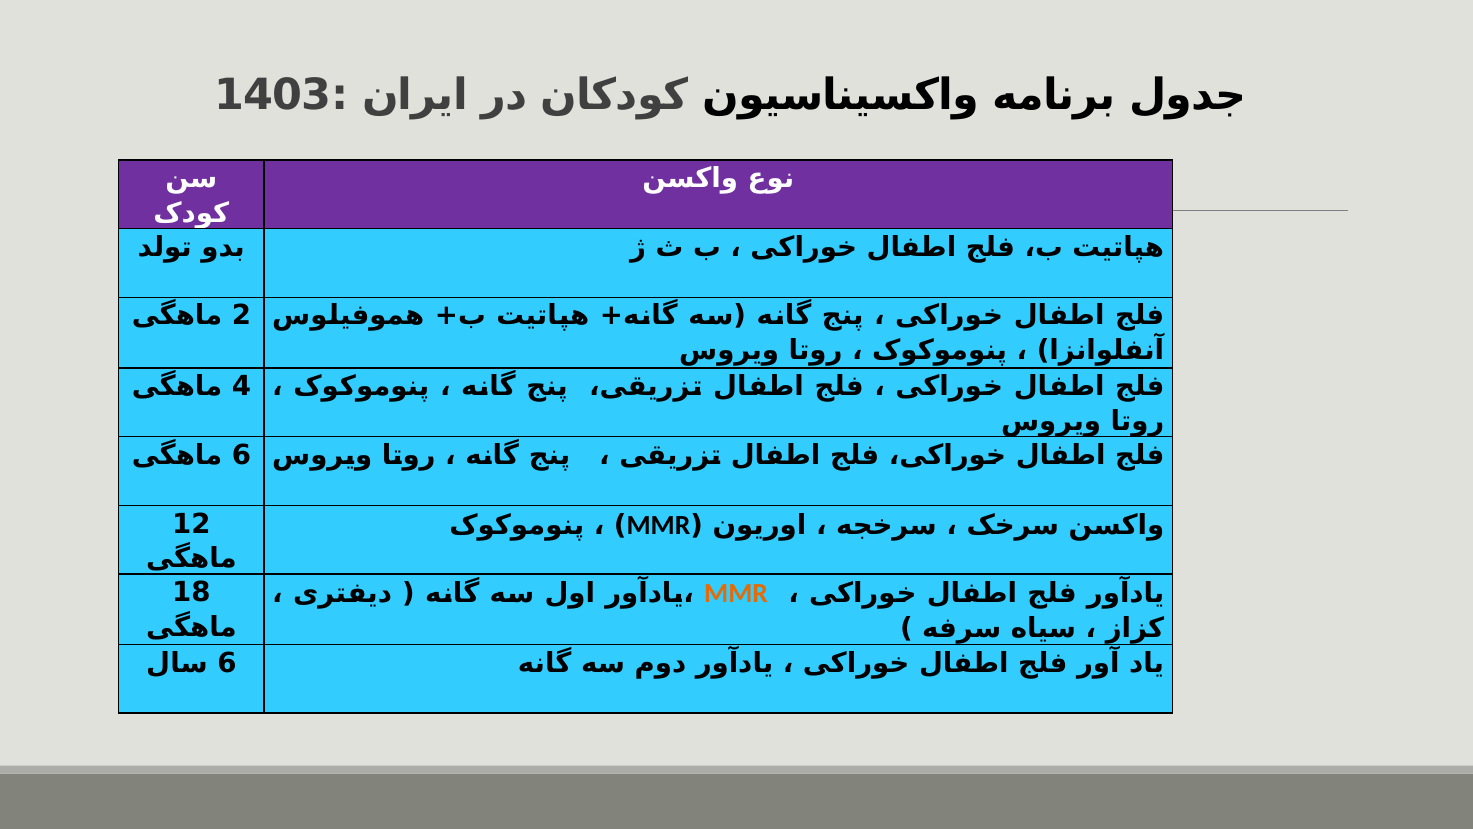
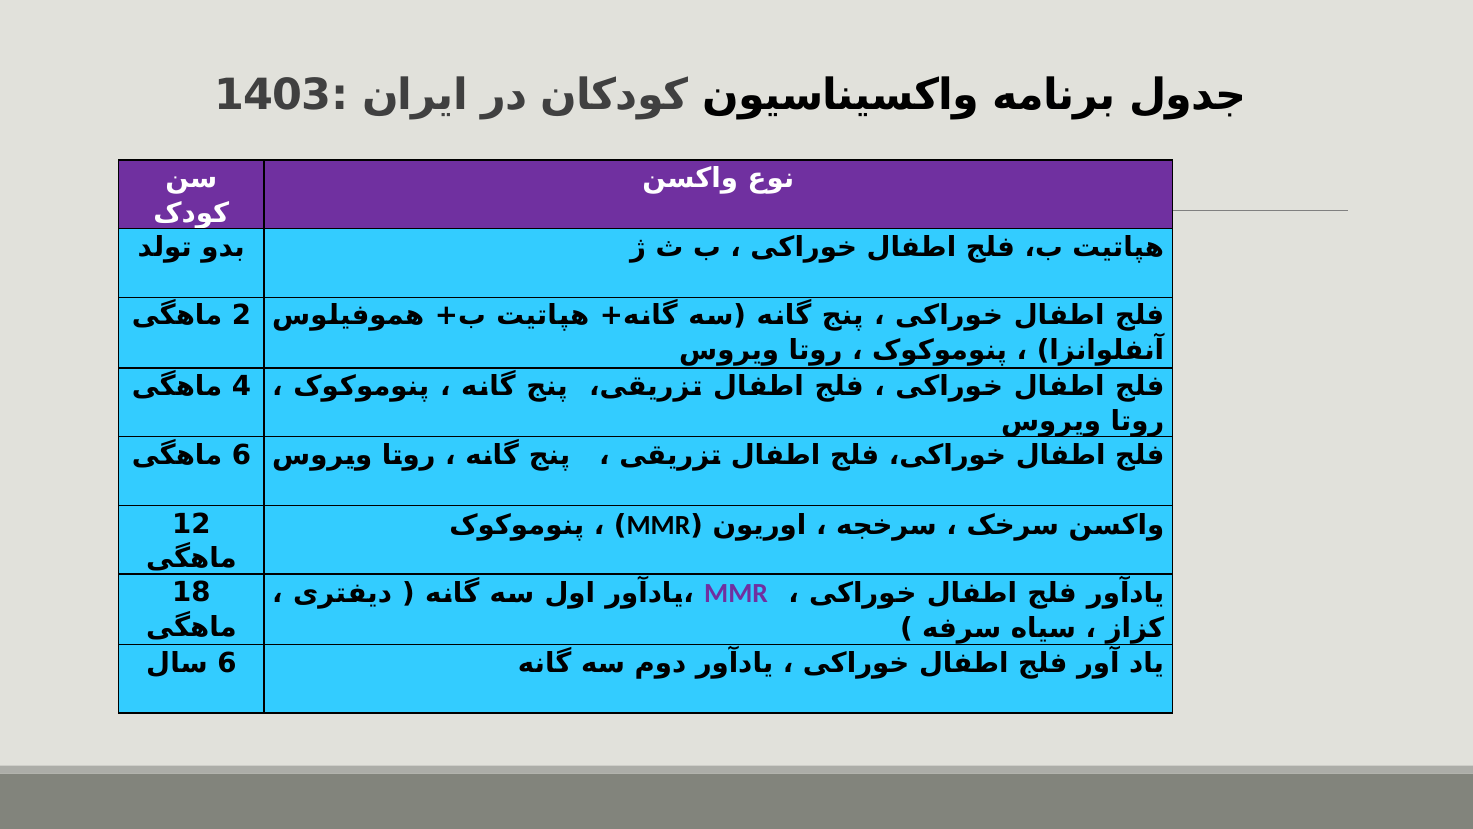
MMR at (736, 593) colour: orange -> purple
